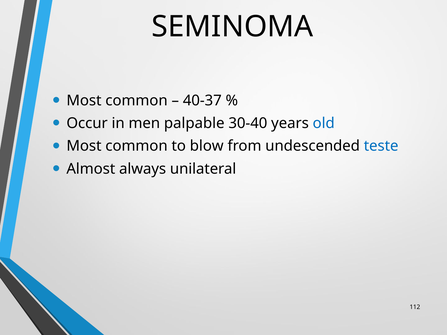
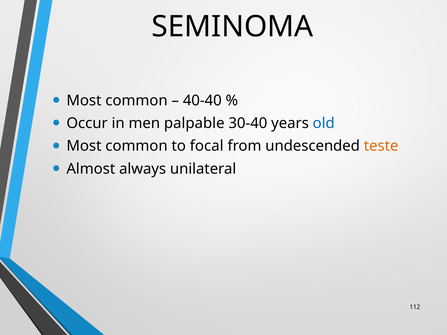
40-37: 40-37 -> 40-40
blow: blow -> focal
teste colour: blue -> orange
